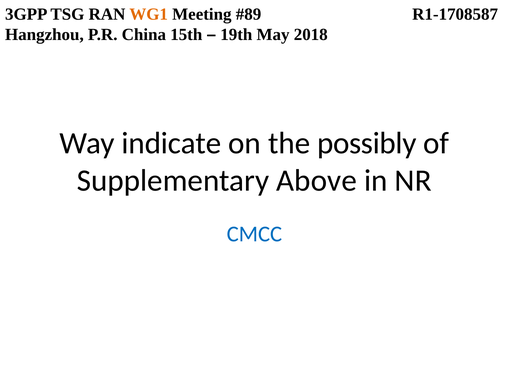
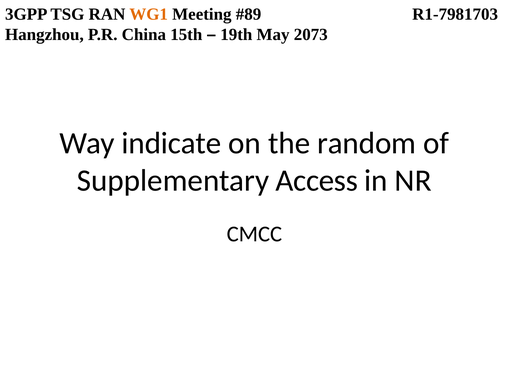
R1-1708587: R1-1708587 -> R1-7981703
2018: 2018 -> 2073
possibly: possibly -> random
Above: Above -> Access
CMCC colour: blue -> black
